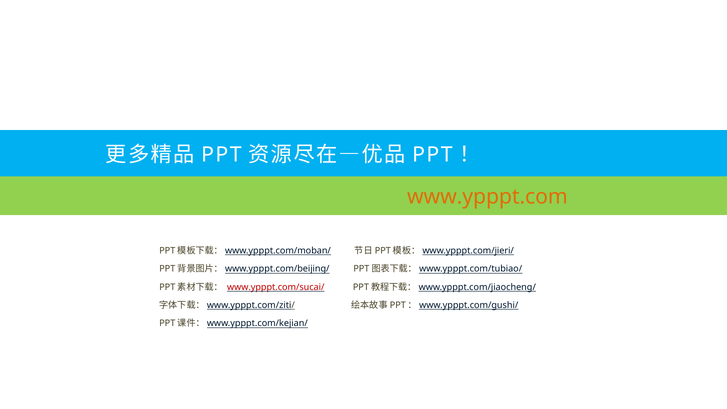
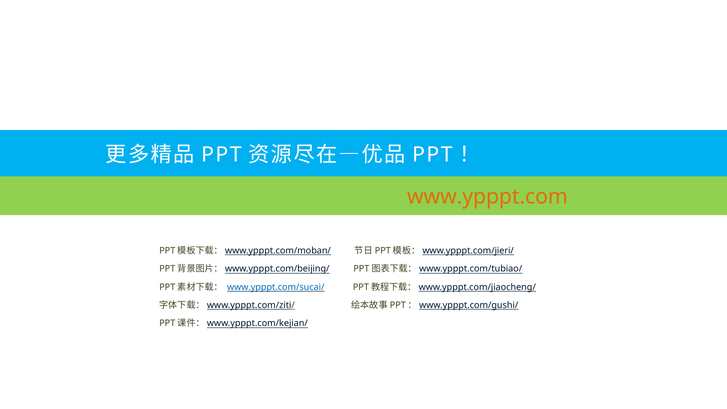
www.ypppt.com/sucai/ colour: red -> blue
